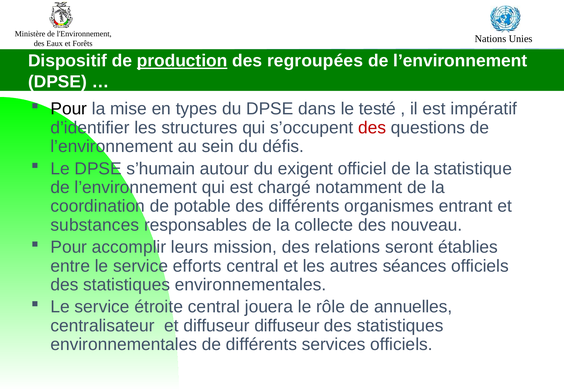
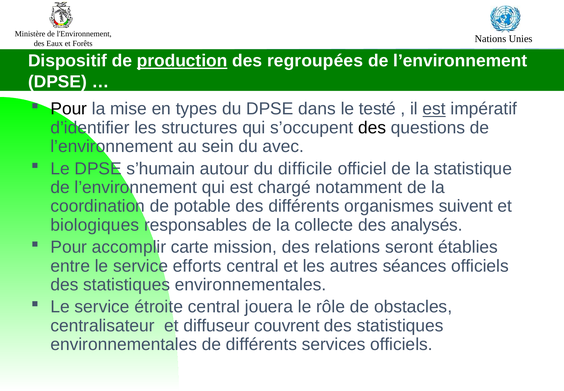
est at (434, 109) underline: none -> present
des at (372, 127) colour: red -> black
défis: défis -> avec
exigent: exigent -> difficile
entrant: entrant -> suivent
substances: substances -> biologiques
nouveau: nouveau -> analysés
leurs: leurs -> carte
annuelles: annuelles -> obstacles
diffuseur diffuseur: diffuseur -> couvrent
